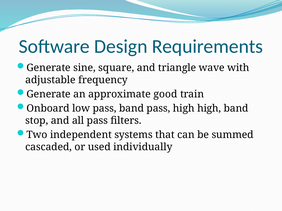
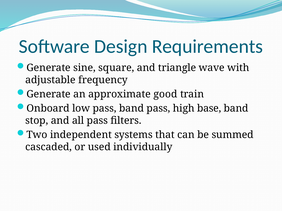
high high: high -> base
